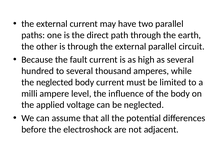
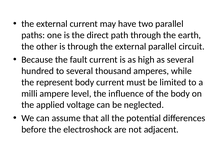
the neglected: neglected -> represent
